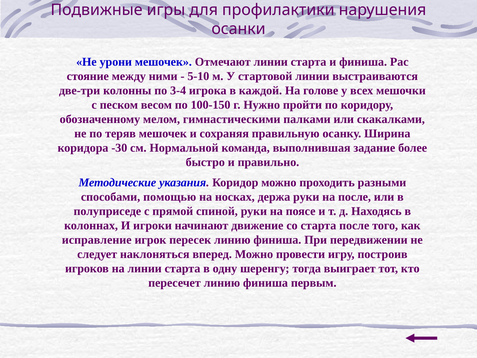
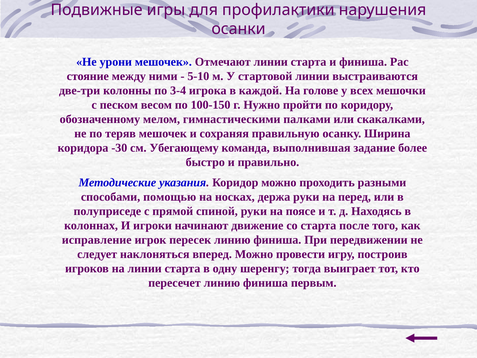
Нормальной: Нормальной -> Убегающему
на после: после -> перед
